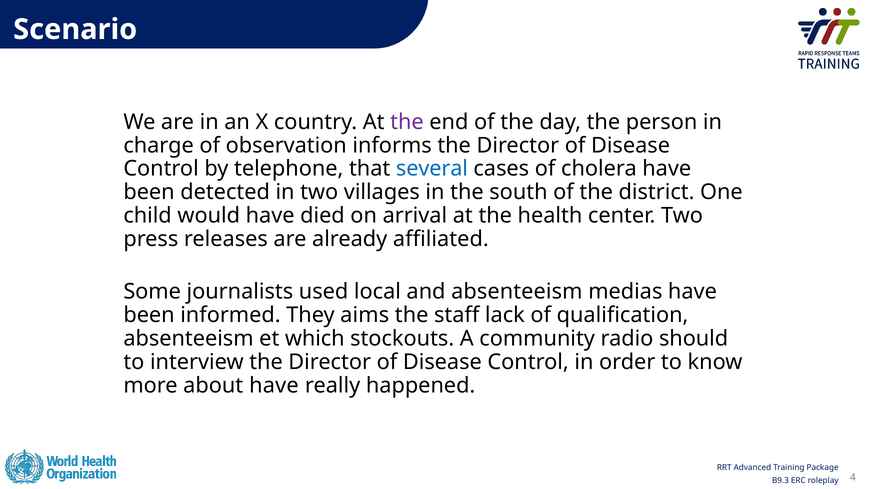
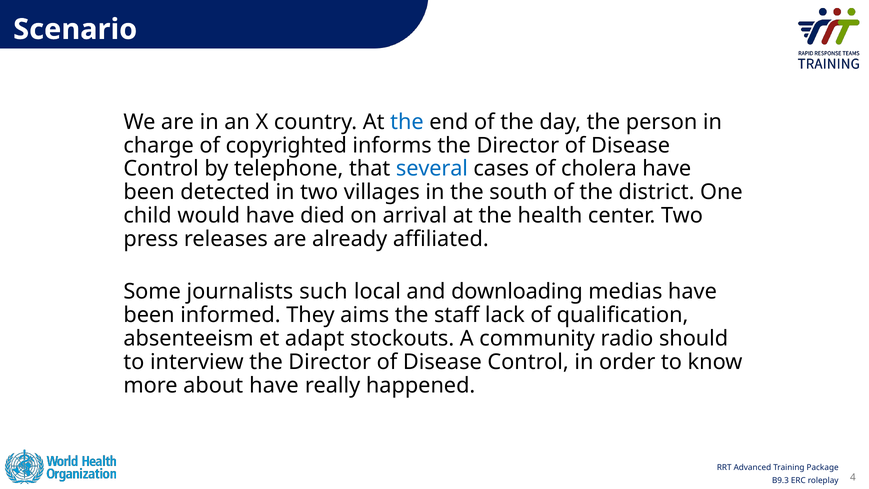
the at (407, 122) colour: purple -> blue
observation: observation -> copyrighted
used: used -> such
and absenteeism: absenteeism -> downloading
which: which -> adapt
